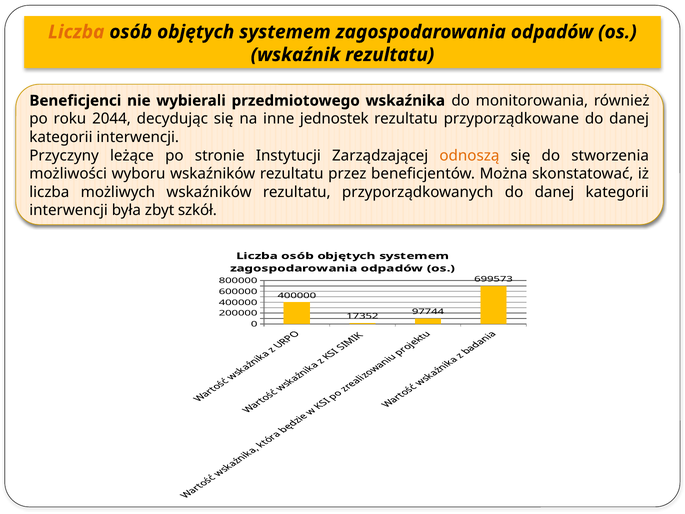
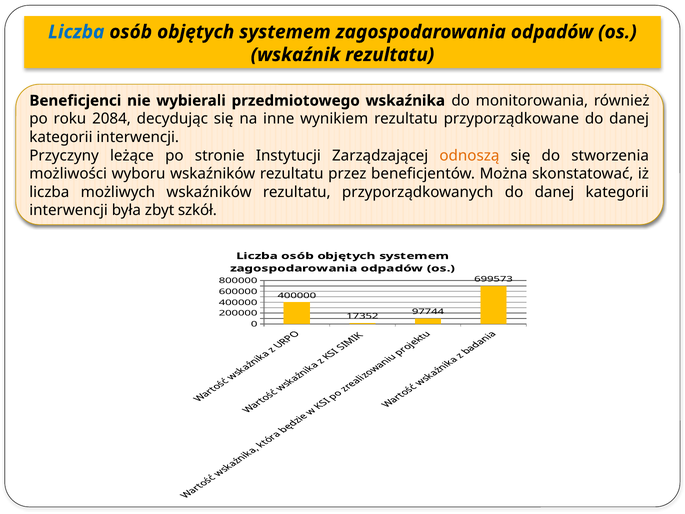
Liczba at (76, 32) colour: orange -> blue
2044: 2044 -> 2084
jednostek: jednostek -> wynikiem
